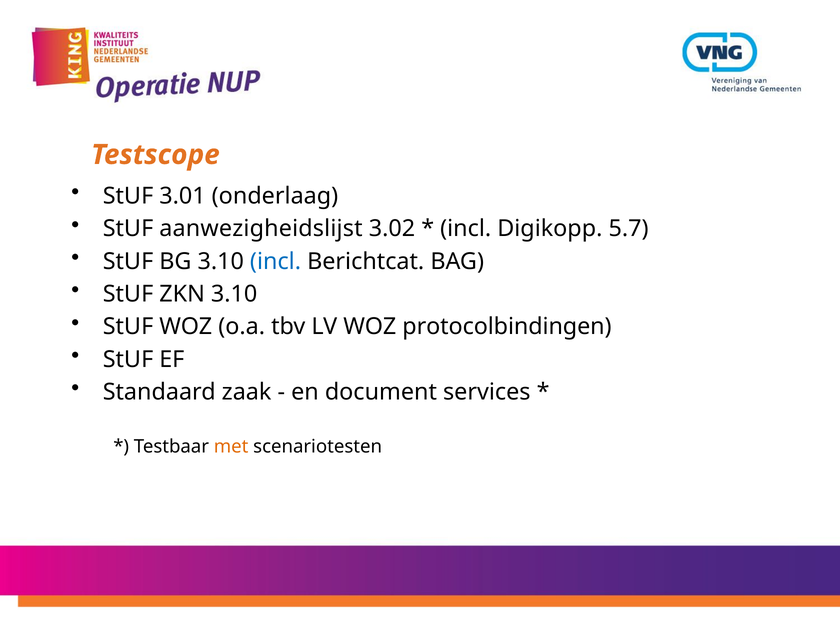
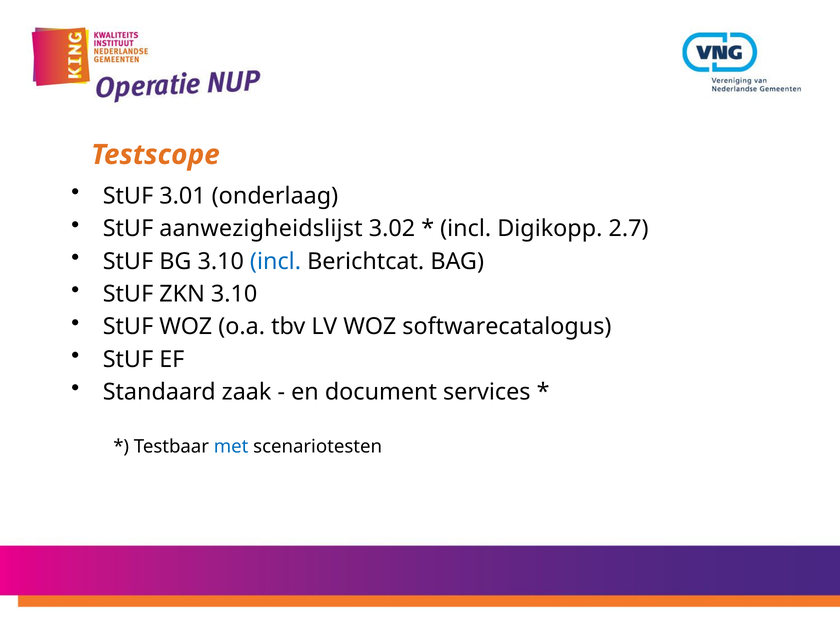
5.7: 5.7 -> 2.7
protocolbindingen: protocolbindingen -> softwarecatalogus
met colour: orange -> blue
